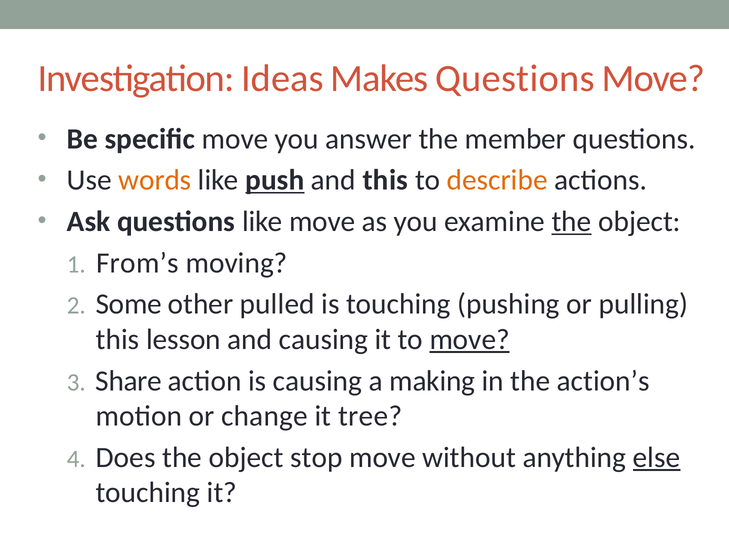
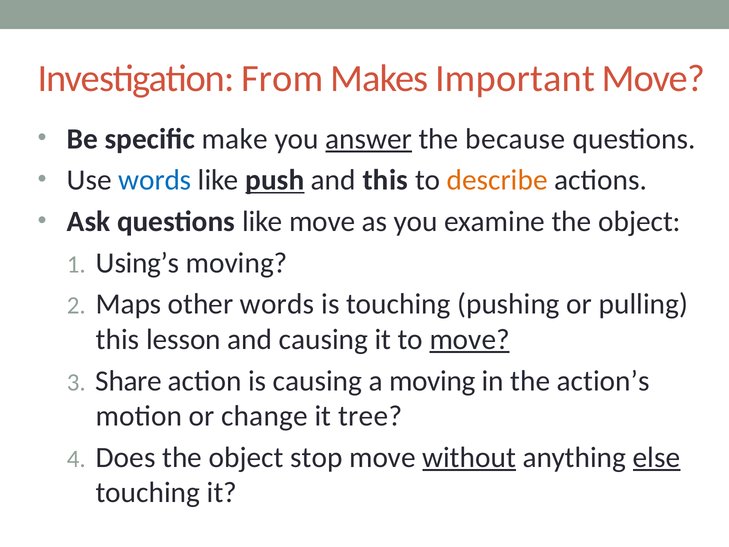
Ideas: Ideas -> From
Makes Questions: Questions -> Important
specific move: move -> make
answer underline: none -> present
member: member -> because
words at (155, 180) colour: orange -> blue
the at (572, 221) underline: present -> none
From’s: From’s -> Using’s
Some: Some -> Maps
other pulled: pulled -> words
a making: making -> moving
without underline: none -> present
